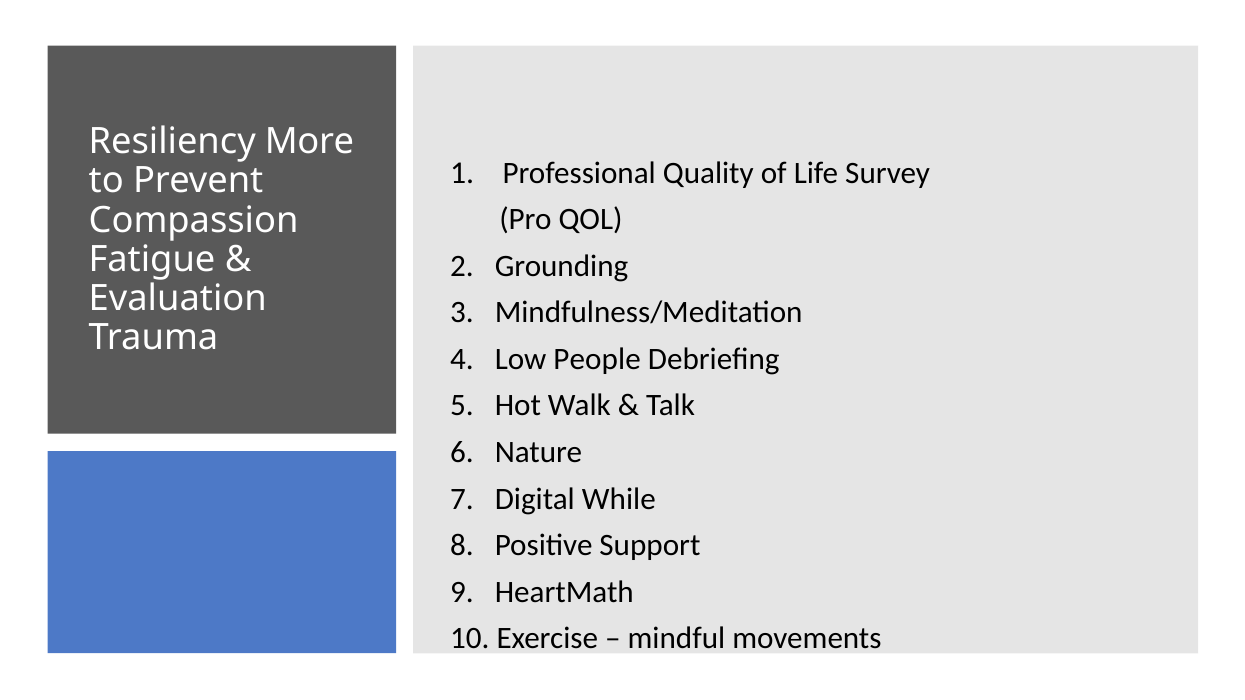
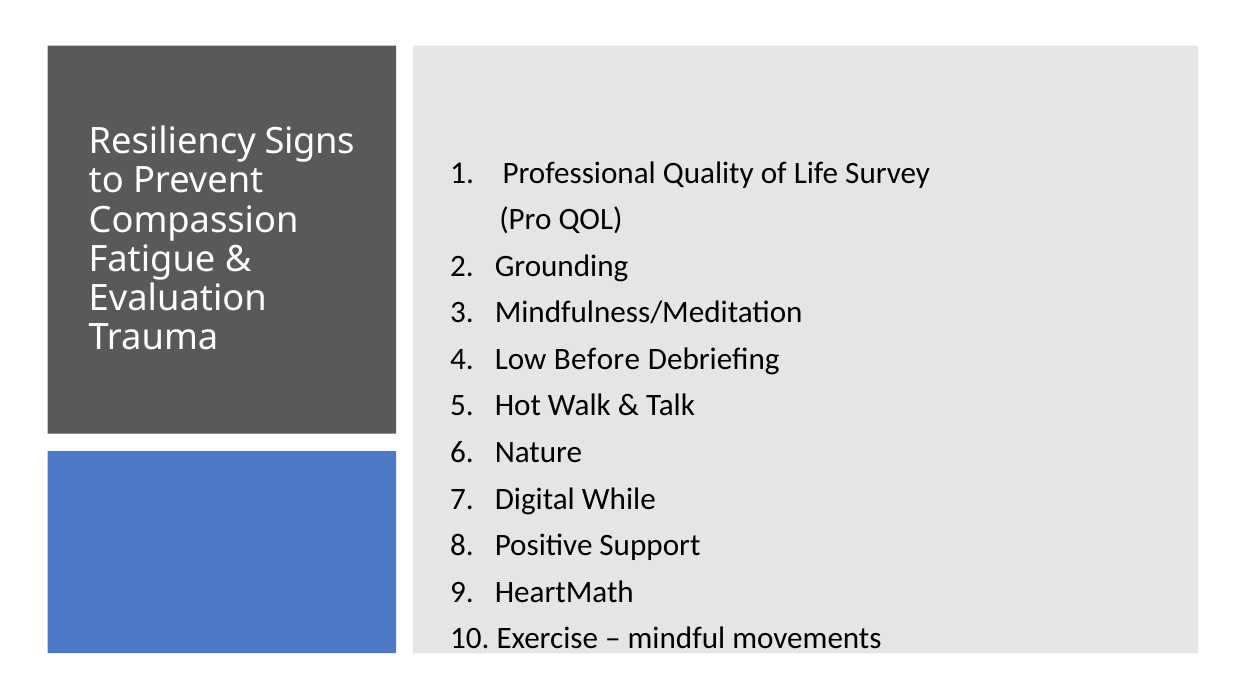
More: More -> Signs
People: People -> Before
